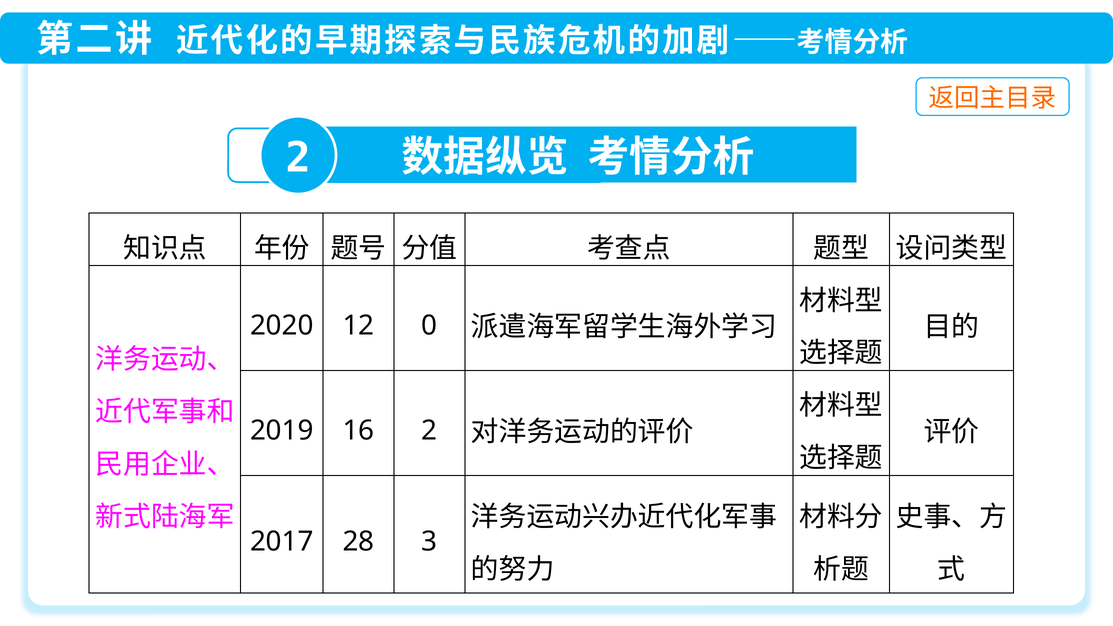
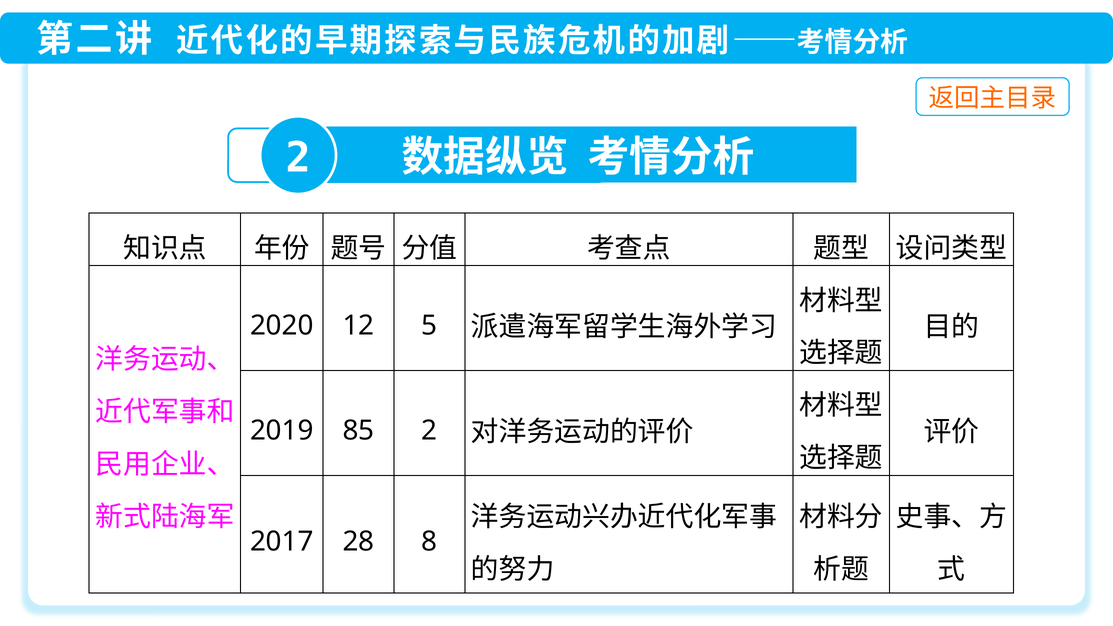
0: 0 -> 5
16: 16 -> 85
3: 3 -> 8
